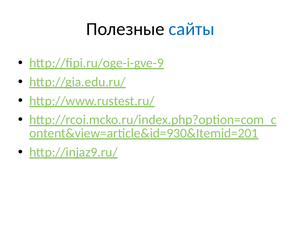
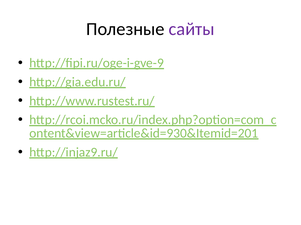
сайты colour: blue -> purple
